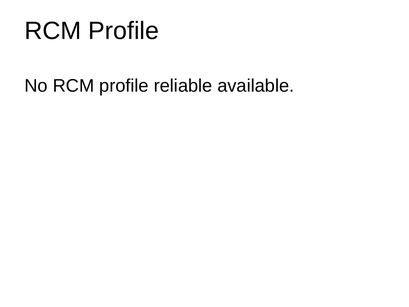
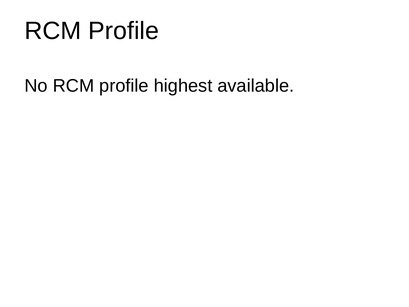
reliable: reliable -> highest
